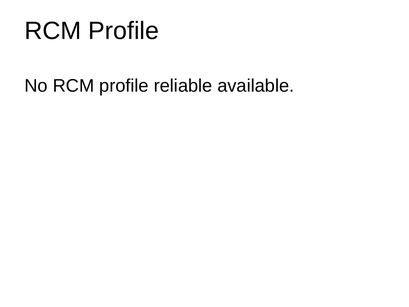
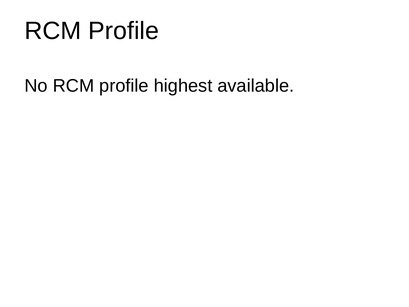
reliable: reliable -> highest
